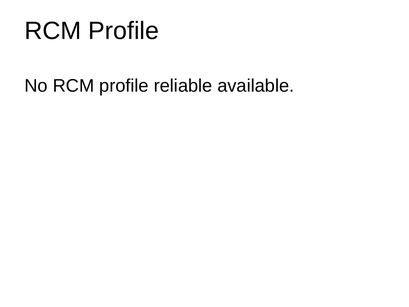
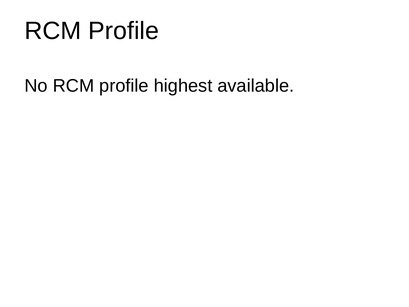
reliable: reliable -> highest
